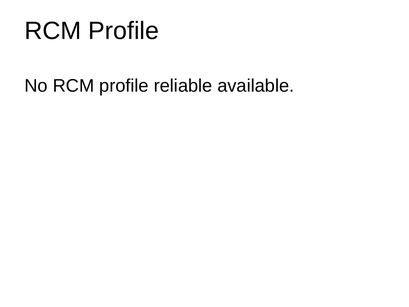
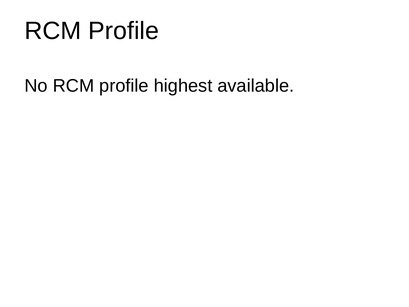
reliable: reliable -> highest
